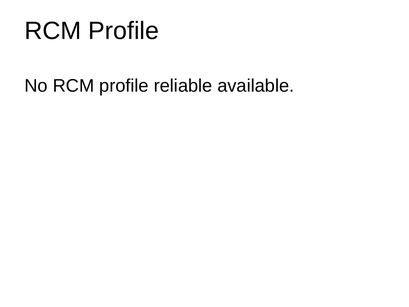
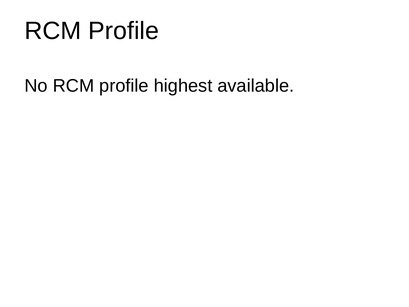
reliable: reliable -> highest
